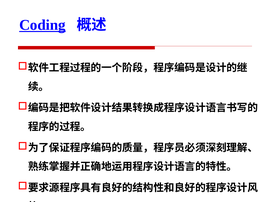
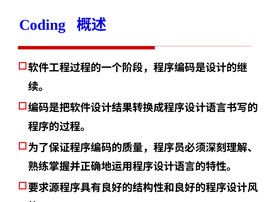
Coding underline: present -> none
